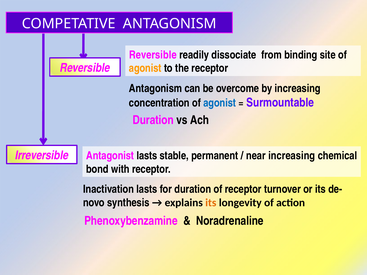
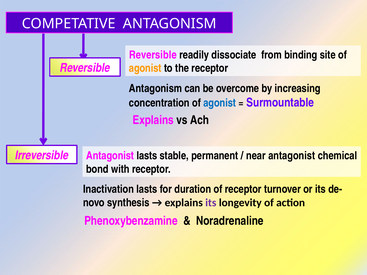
Duration at (153, 120): Duration -> Explains
near increasing: increasing -> antagonist
its at (211, 203) colour: orange -> purple
